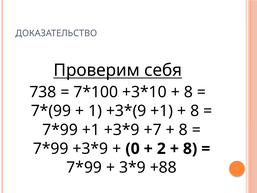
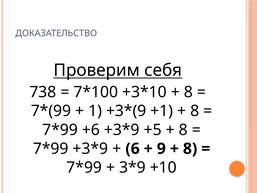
+1 at (91, 130): +1 -> +6
+7: +7 -> +5
0: 0 -> 6
2: 2 -> 9
+88: +88 -> +10
